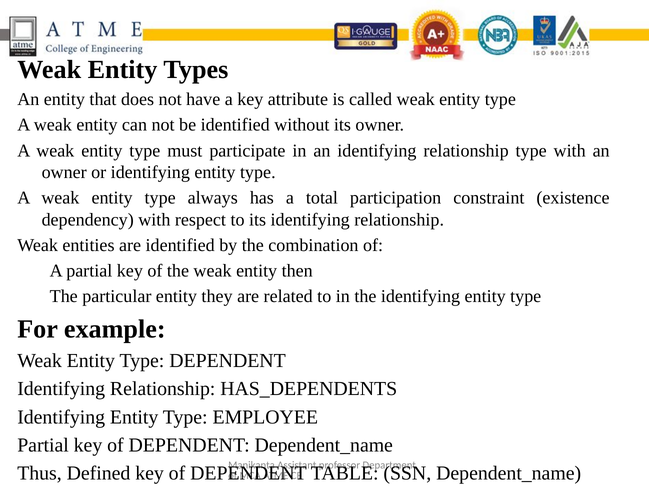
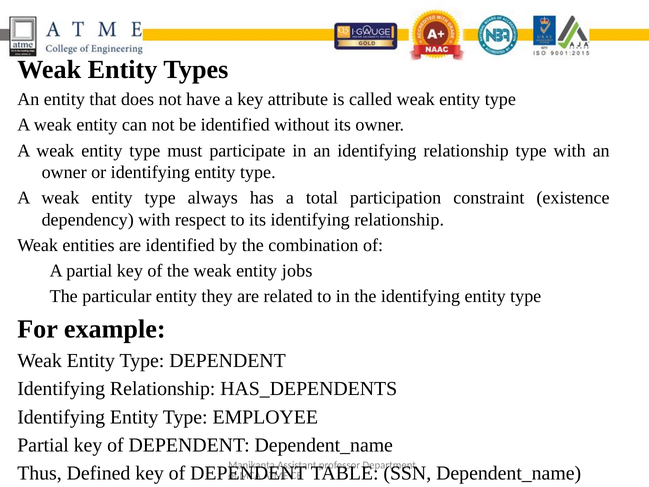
then: then -> jobs
